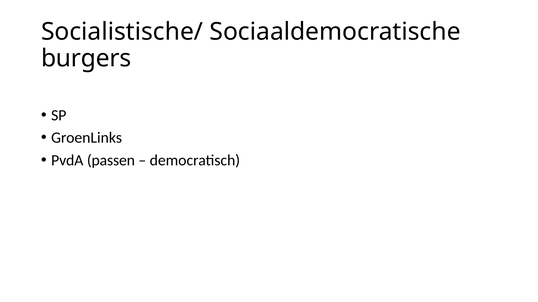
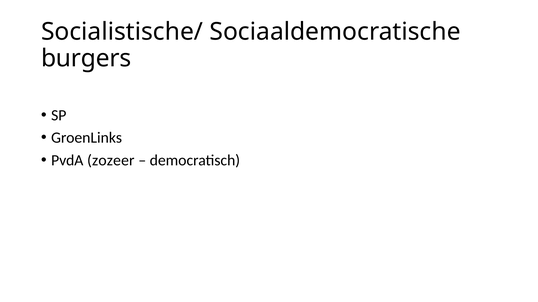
passen: passen -> zozeer
